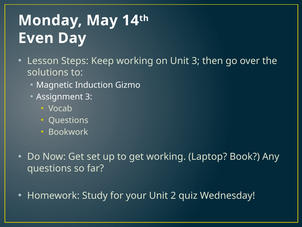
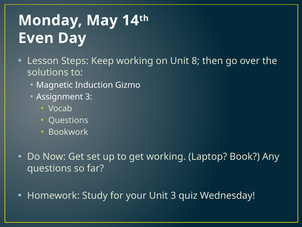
Unit 3: 3 -> 8
Unit 2: 2 -> 3
